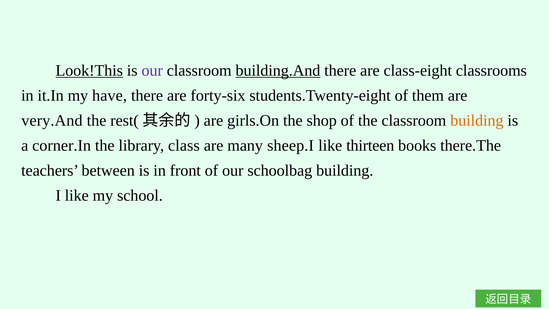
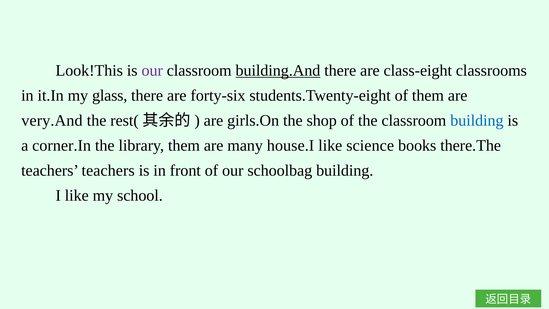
Look!This underline: present -> none
have: have -> glass
building at (477, 120) colour: orange -> blue
library class: class -> them
sheep.I: sheep.I -> house.I
thirteen: thirteen -> science
teachers between: between -> teachers
